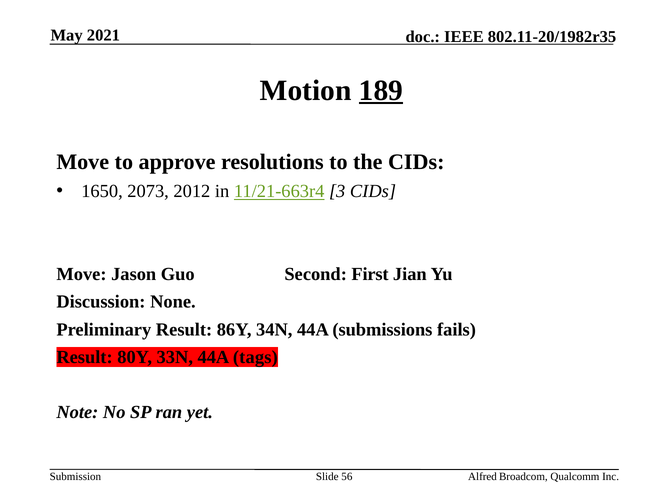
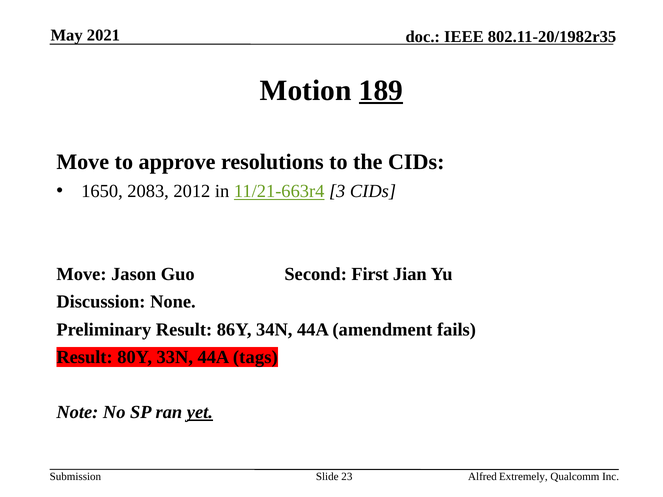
2073: 2073 -> 2083
submissions: submissions -> amendment
yet underline: none -> present
56: 56 -> 23
Broadcom: Broadcom -> Extremely
